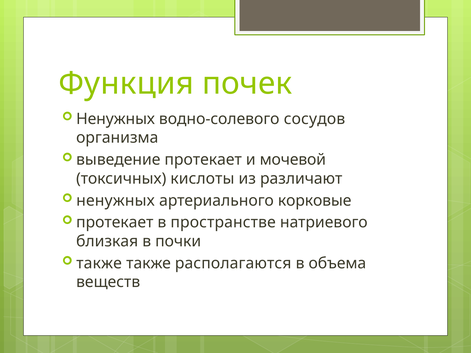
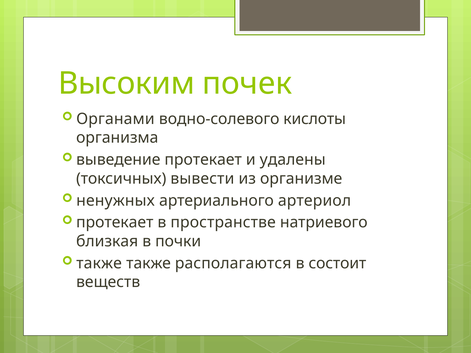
Функция: Функция -> Высоким
Ненужных at (116, 119): Ненужных -> Органами
сосудов: сосудов -> кислоты
мочевой: мочевой -> удалены
кислоты: кислоты -> вывести
различают: различают -> организме
корковые: корковые -> артериол
объема: объема -> состоит
